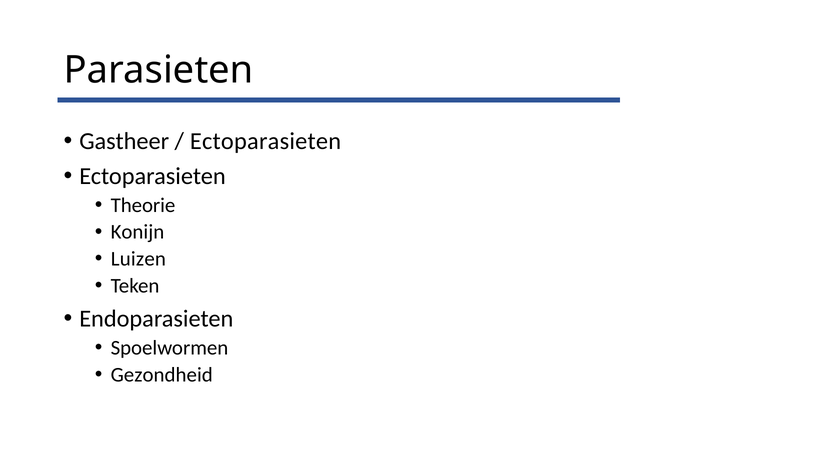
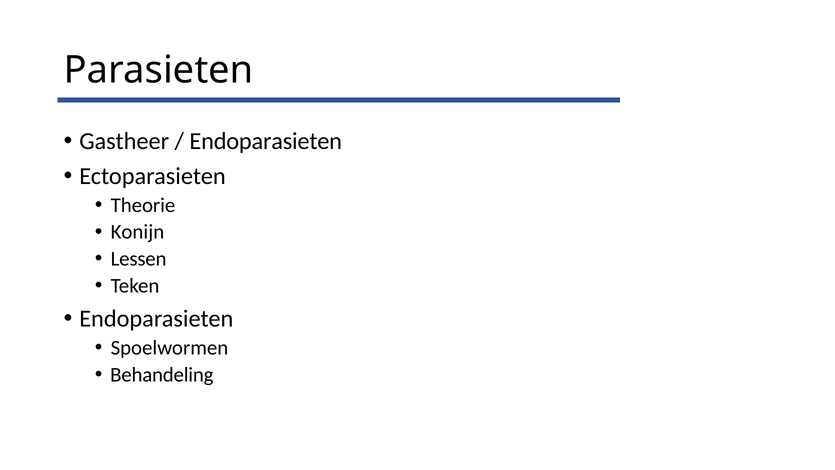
Ectoparasieten at (266, 141): Ectoparasieten -> Endoparasieten
Luizen: Luizen -> Lessen
Gezondheid: Gezondheid -> Behandeling
